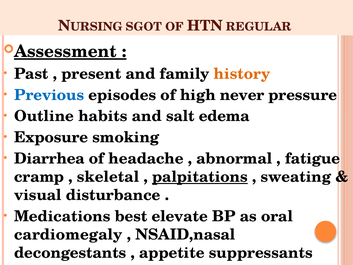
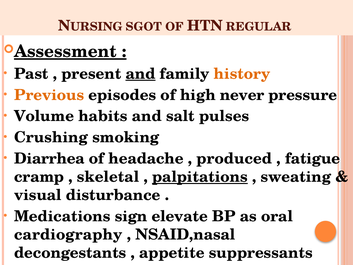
and at (141, 74) underline: none -> present
Previous colour: blue -> orange
Outline: Outline -> Volume
edema: edema -> pulses
Exposure: Exposure -> Crushing
abnormal: abnormal -> produced
best: best -> sign
cardiomegaly: cardiomegaly -> cardiography
